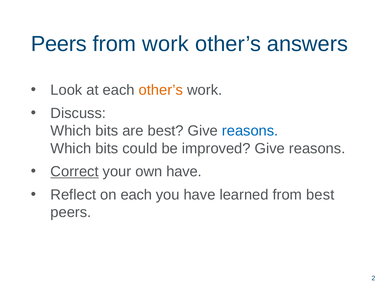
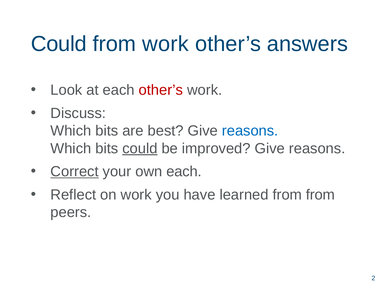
Peers at (59, 44): Peers -> Could
other’s at (161, 90) colour: orange -> red
could at (140, 148) underline: none -> present
own have: have -> each
on each: each -> work
from best: best -> from
